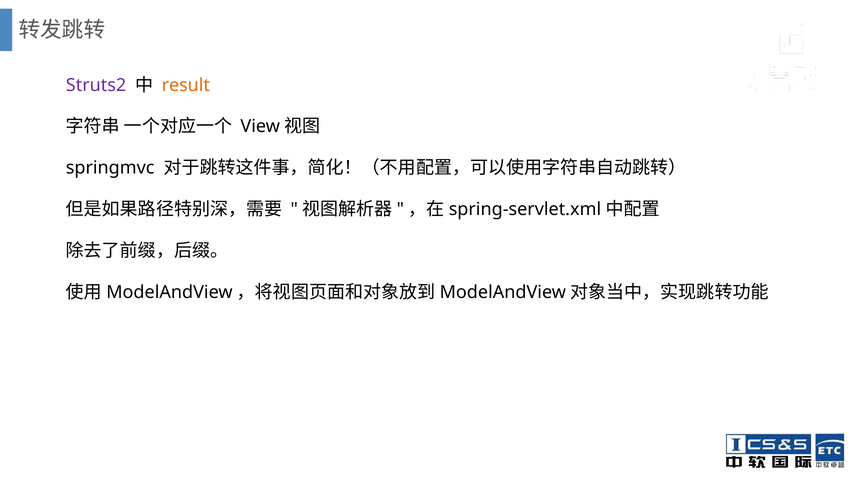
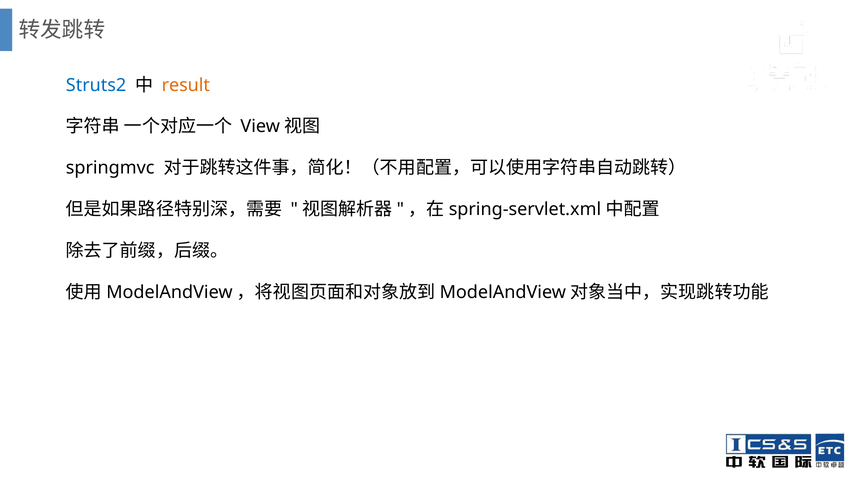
Struts2 colour: purple -> blue
